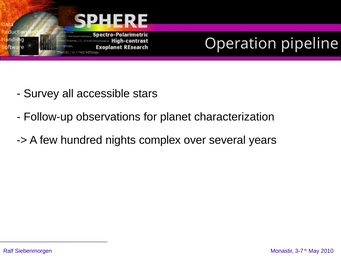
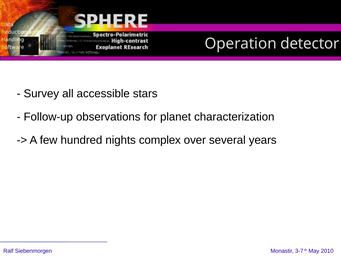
pipeline: pipeline -> detector
